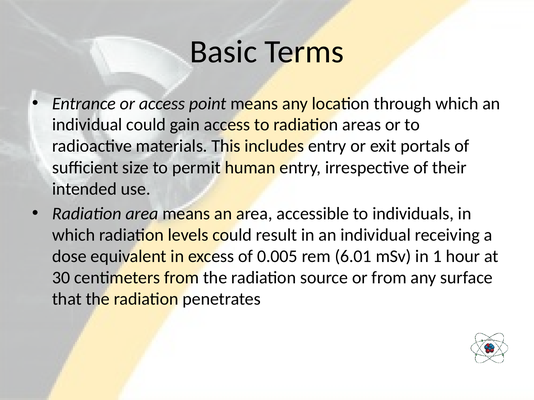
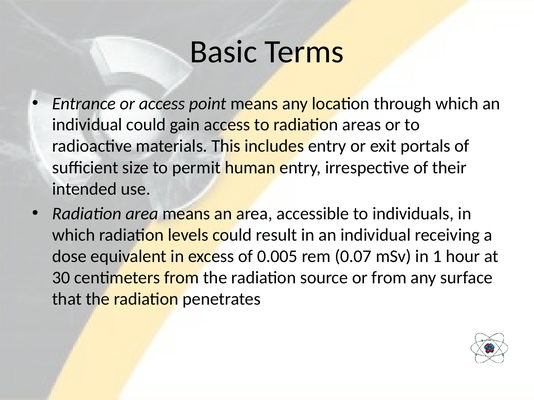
6.01: 6.01 -> 0.07
